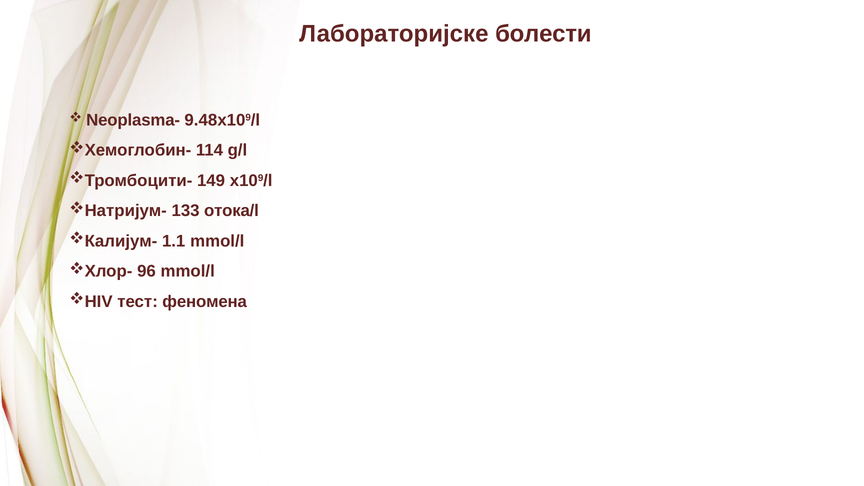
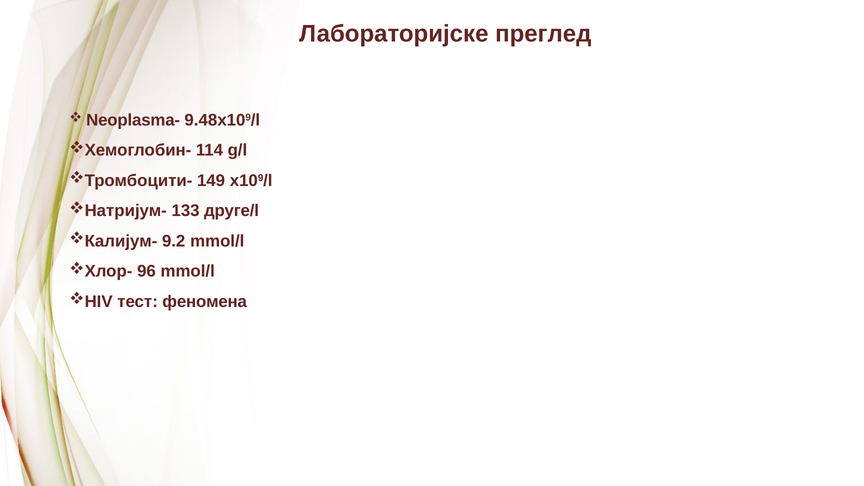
болести: болести -> преглед
отока/l: отока/l -> друге/l
1.1: 1.1 -> 9.2
